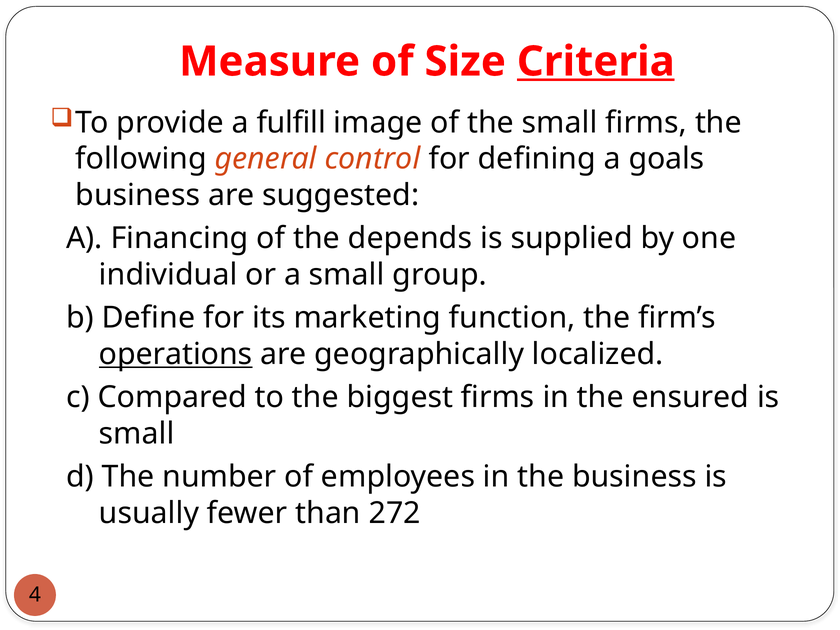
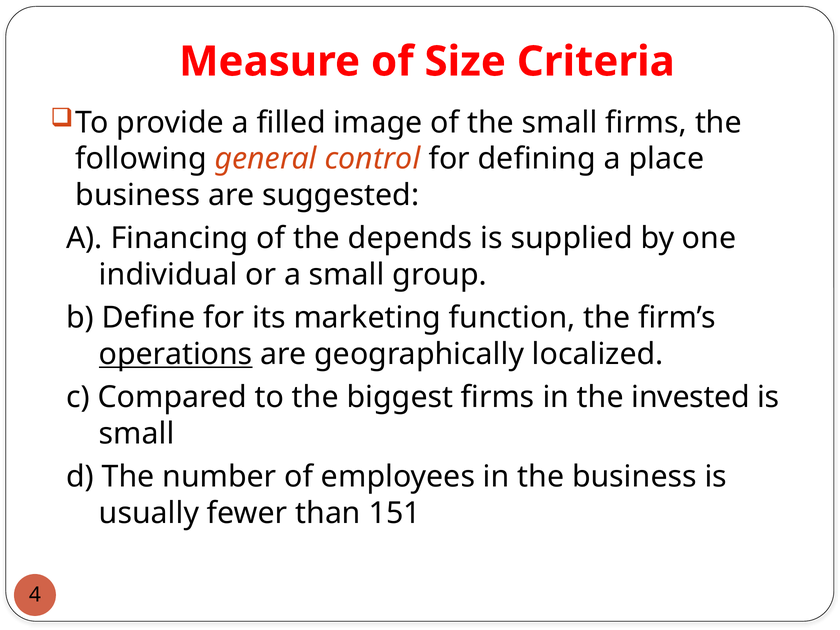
Criteria underline: present -> none
fulfill: fulfill -> filled
goals: goals -> place
ensured: ensured -> invested
272: 272 -> 151
